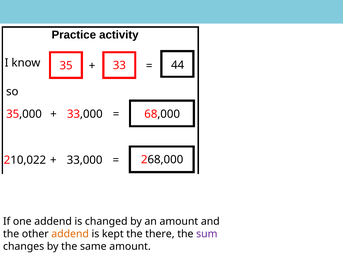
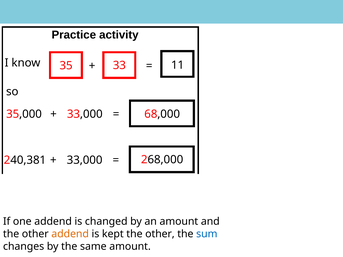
44: 44 -> 11
10,022: 10,022 -> 40,381
kept the there: there -> other
sum colour: purple -> blue
